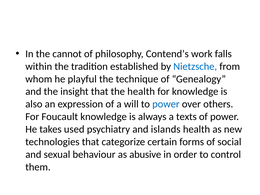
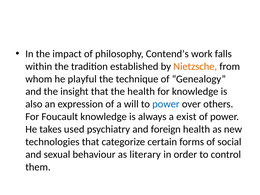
cannot: cannot -> impact
Nietzsche colour: blue -> orange
texts: texts -> exist
islands: islands -> foreign
abusive: abusive -> literary
